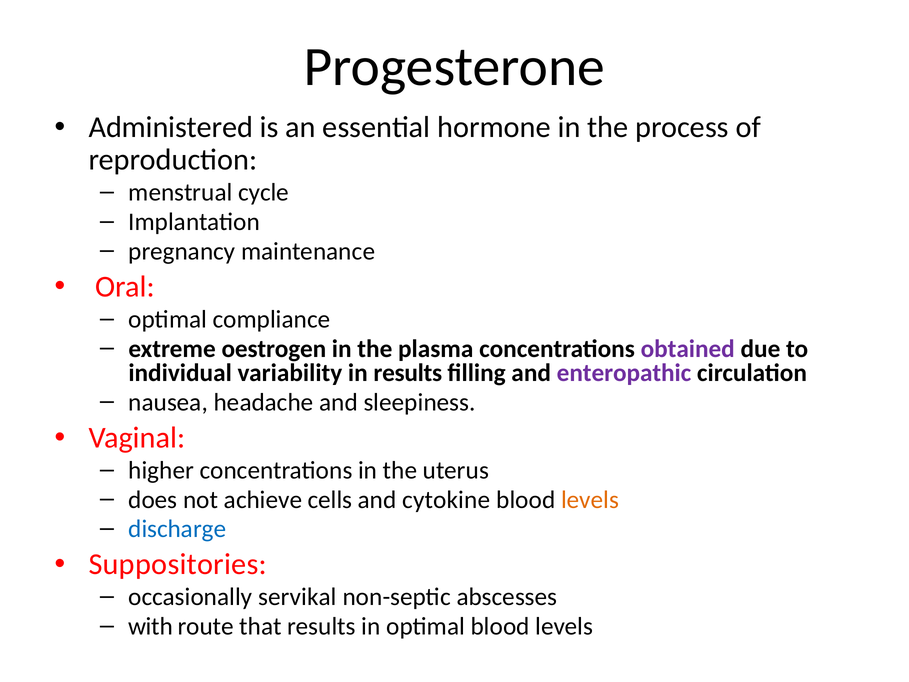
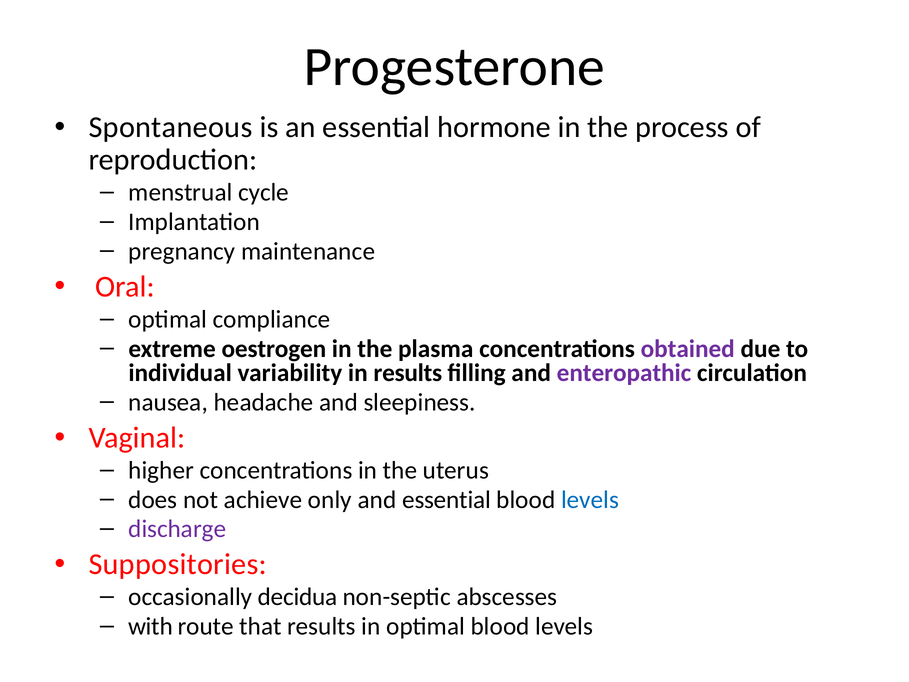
Administered: Administered -> Spontaneous
cells: cells -> only
and cytokine: cytokine -> essential
levels at (590, 499) colour: orange -> blue
discharge colour: blue -> purple
servikal: servikal -> decidua
